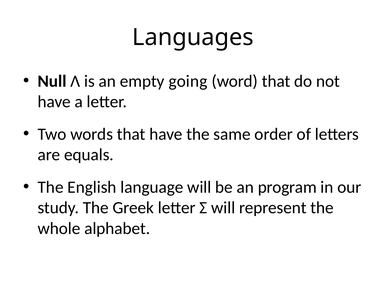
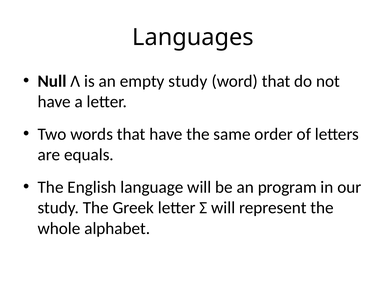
empty going: going -> study
